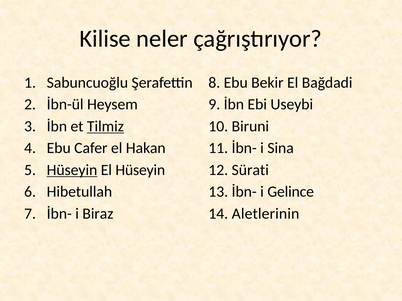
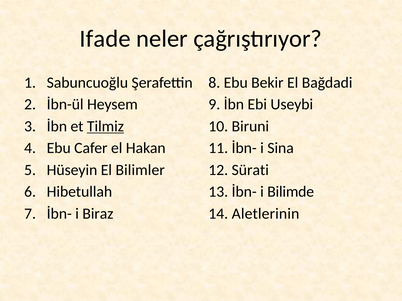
Kilise: Kilise -> Ifade
Hüseyin at (72, 170) underline: present -> none
El Hüseyin: Hüseyin -> Bilimler
Gelince: Gelince -> Bilimde
